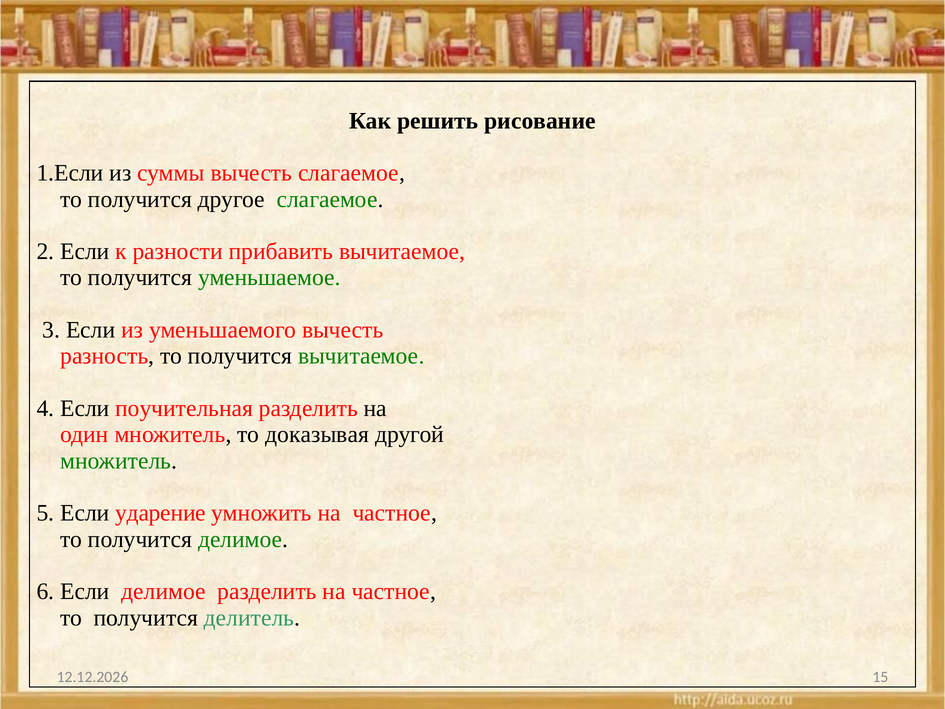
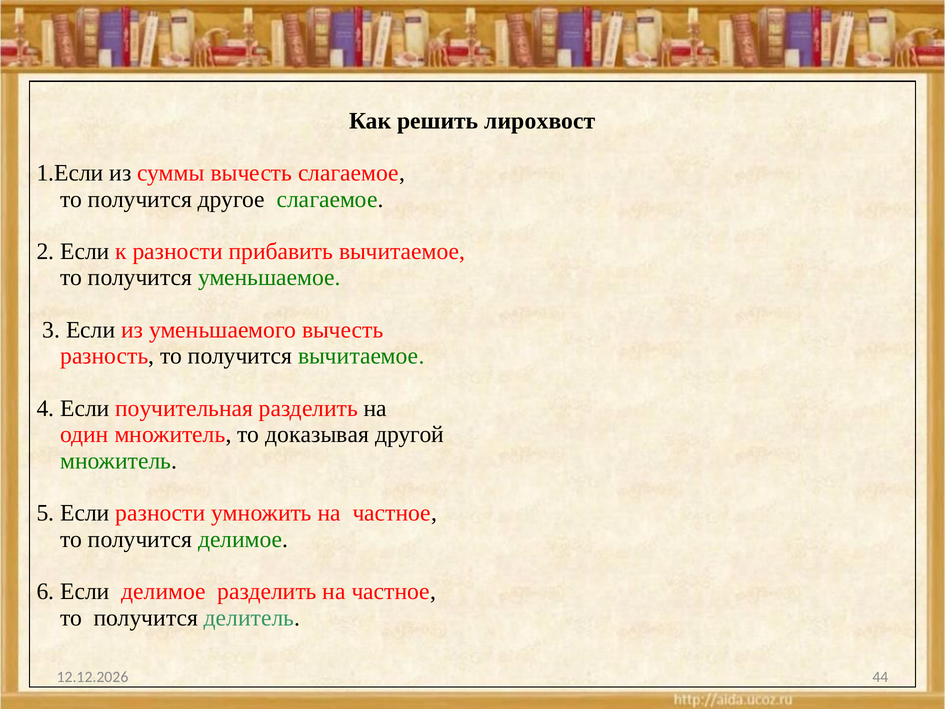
рисование: рисование -> лирохвост
Если ударение: ударение -> разности
15: 15 -> 44
